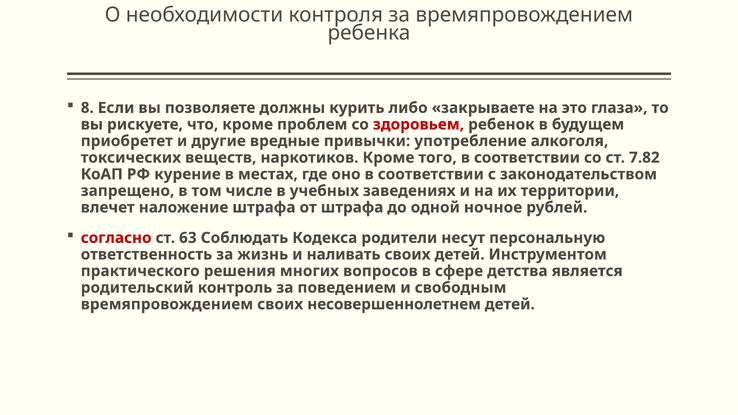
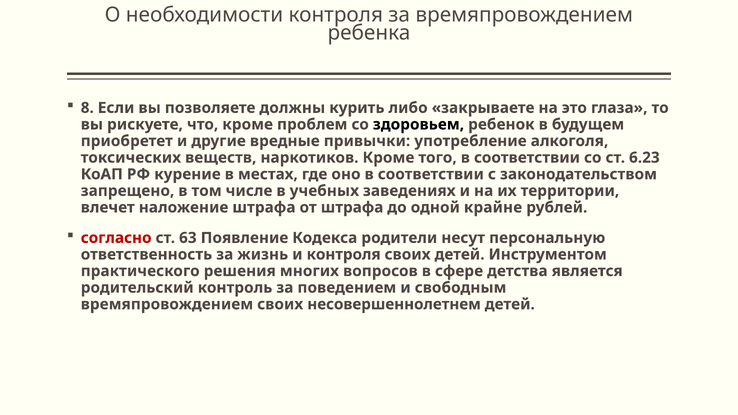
здоровьем colour: red -> black
7.82: 7.82 -> 6.23
ночное: ночное -> крайне
Соблюдать: Соблюдать -> Появление
и наливать: наливать -> контроля
